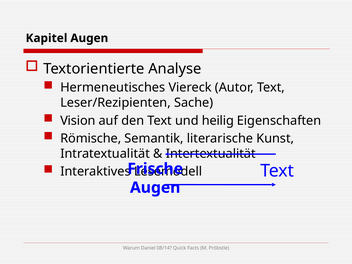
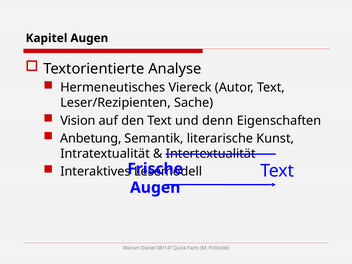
heilig: heilig -> denn
Römische: Römische -> Anbetung
